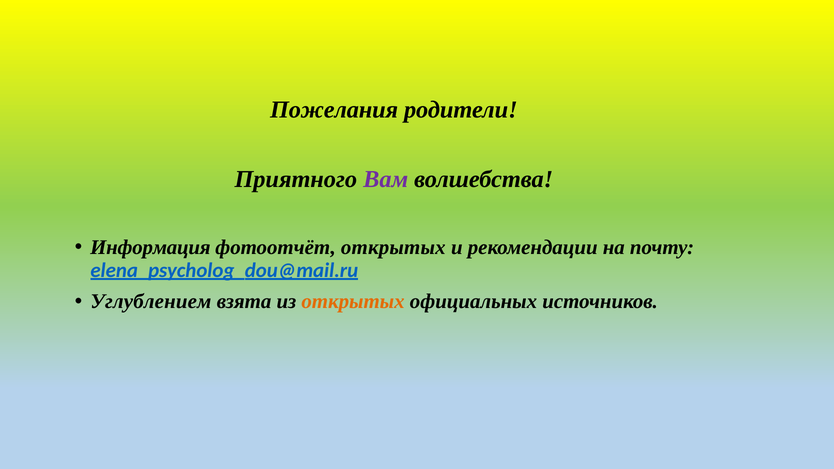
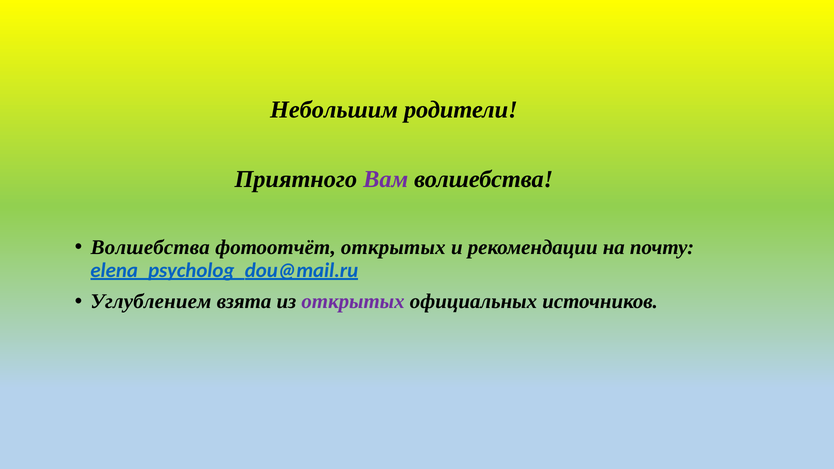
Пожелания: Пожелания -> Небольшим
Информация at (150, 247): Информация -> Волшебства
открытых at (353, 302) colour: orange -> purple
